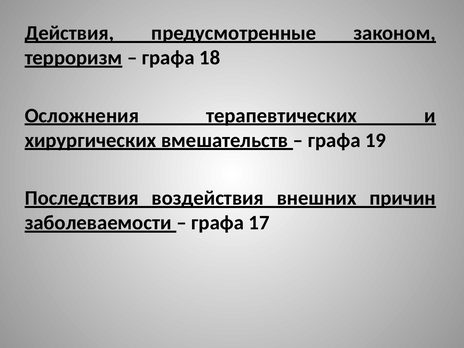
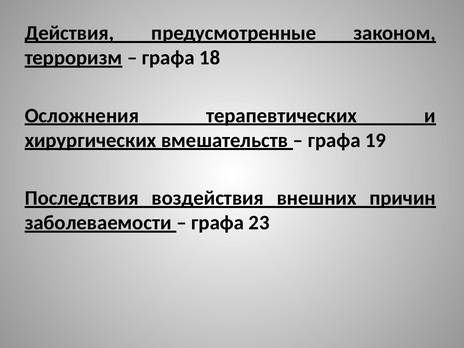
17: 17 -> 23
